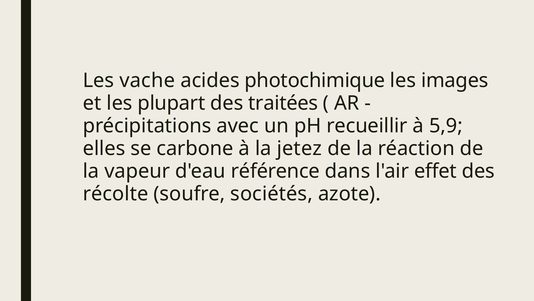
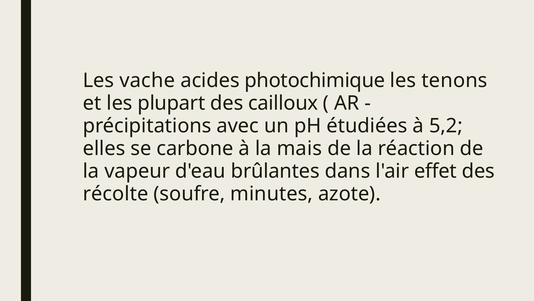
images: images -> tenons
traitées: traitées -> cailloux
recueillir: recueillir -> étudiées
5,9: 5,9 -> 5,2
jetez: jetez -> mais
référence: référence -> brûlantes
sociétés: sociétés -> minutes
